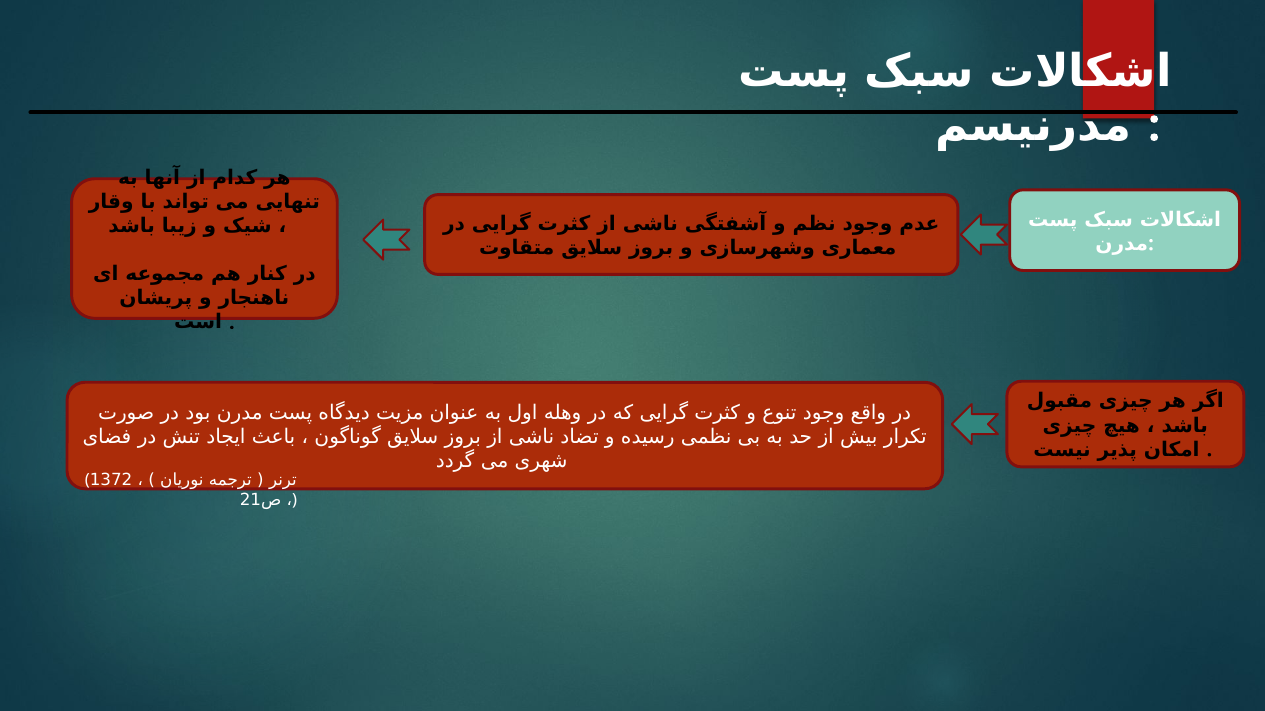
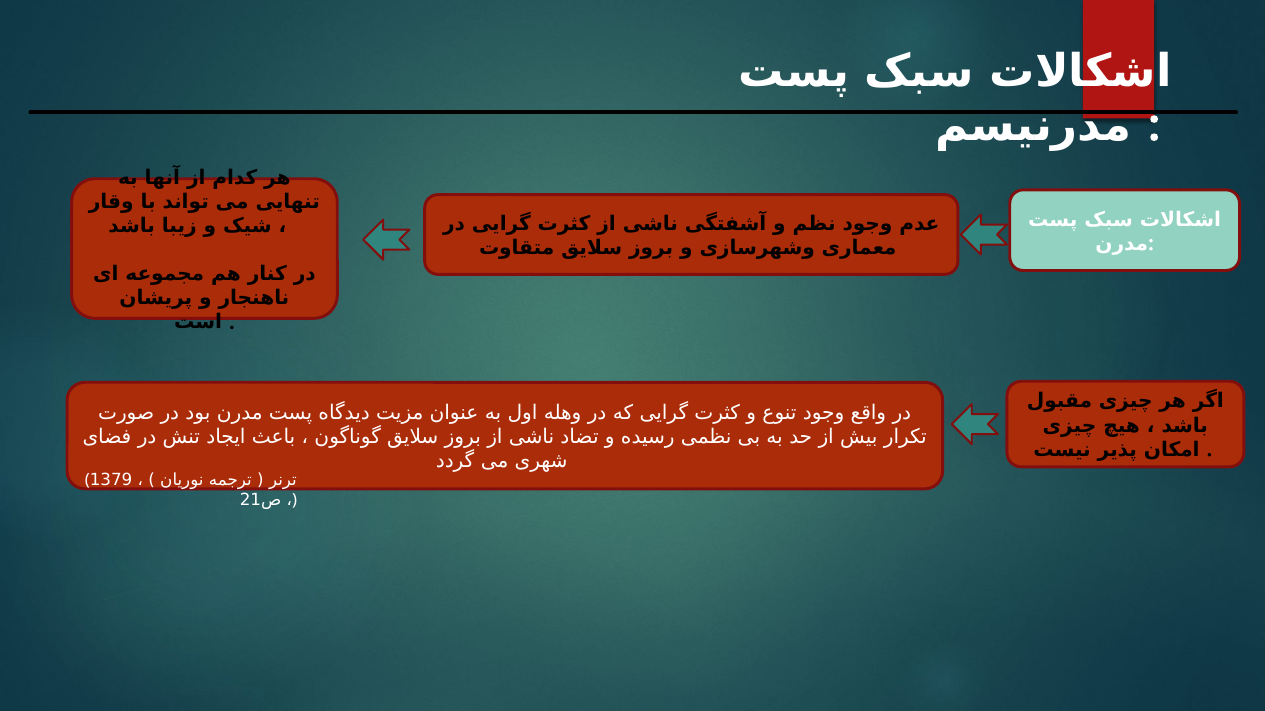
1372: 1372 -> 1379
